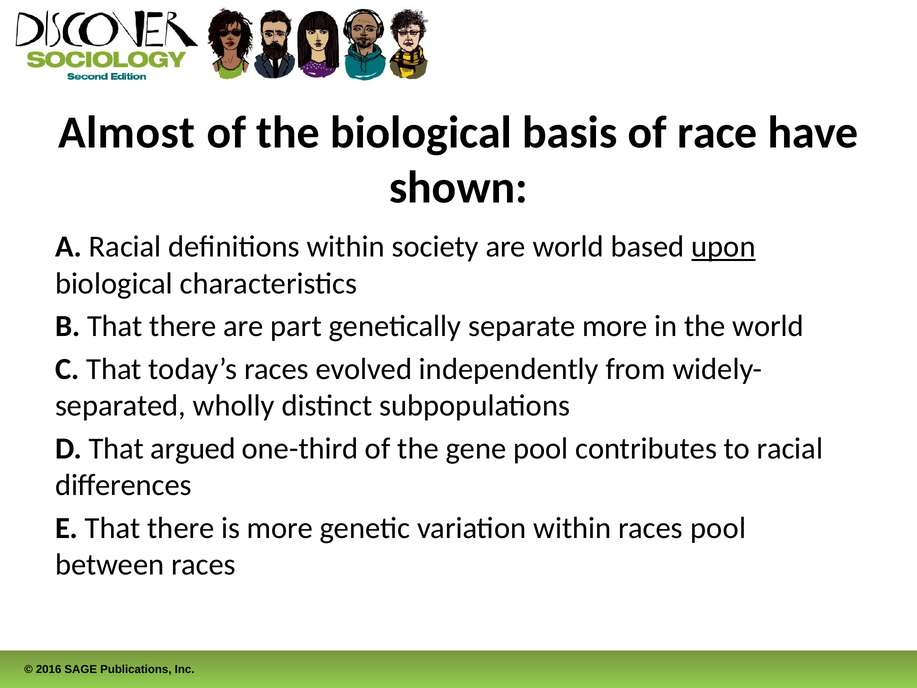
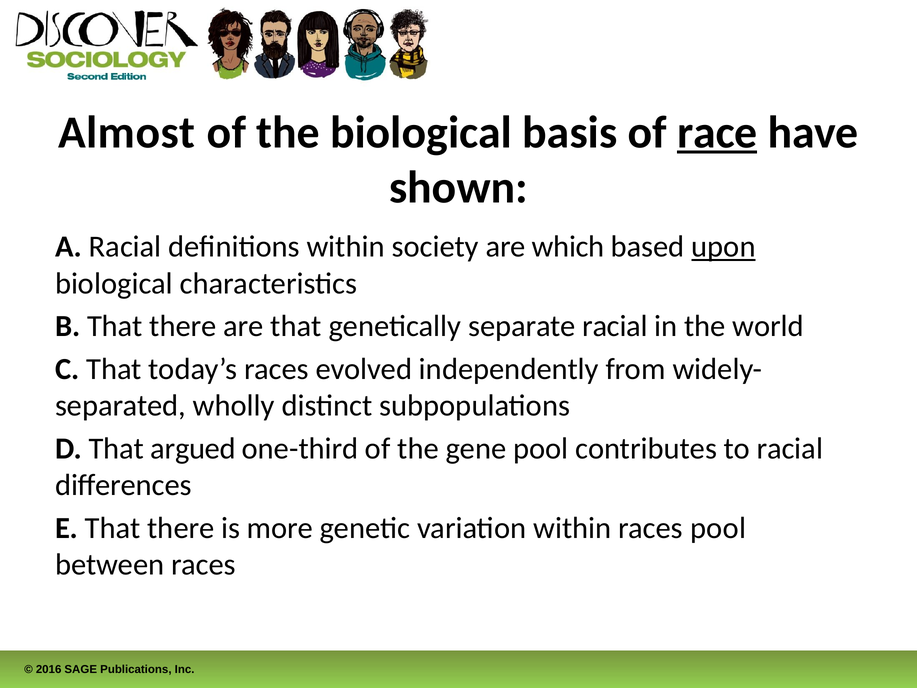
race underline: none -> present
are world: world -> which
are part: part -> that
separate more: more -> racial
